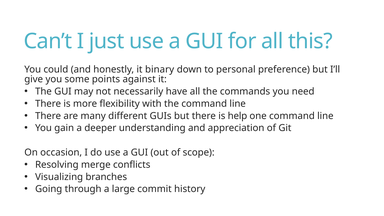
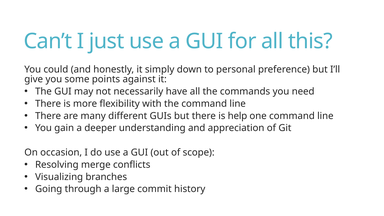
binary: binary -> simply
